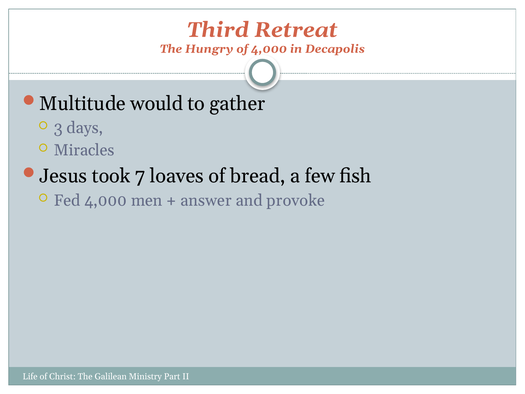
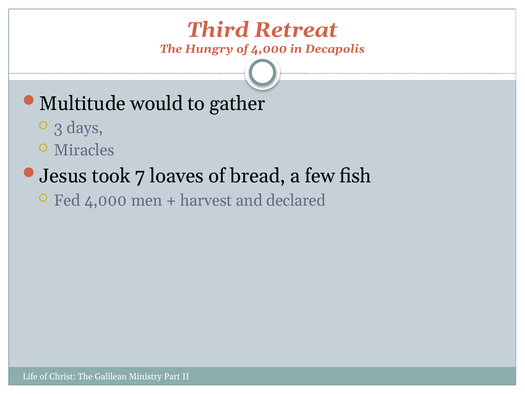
answer: answer -> harvest
provoke: provoke -> declared
